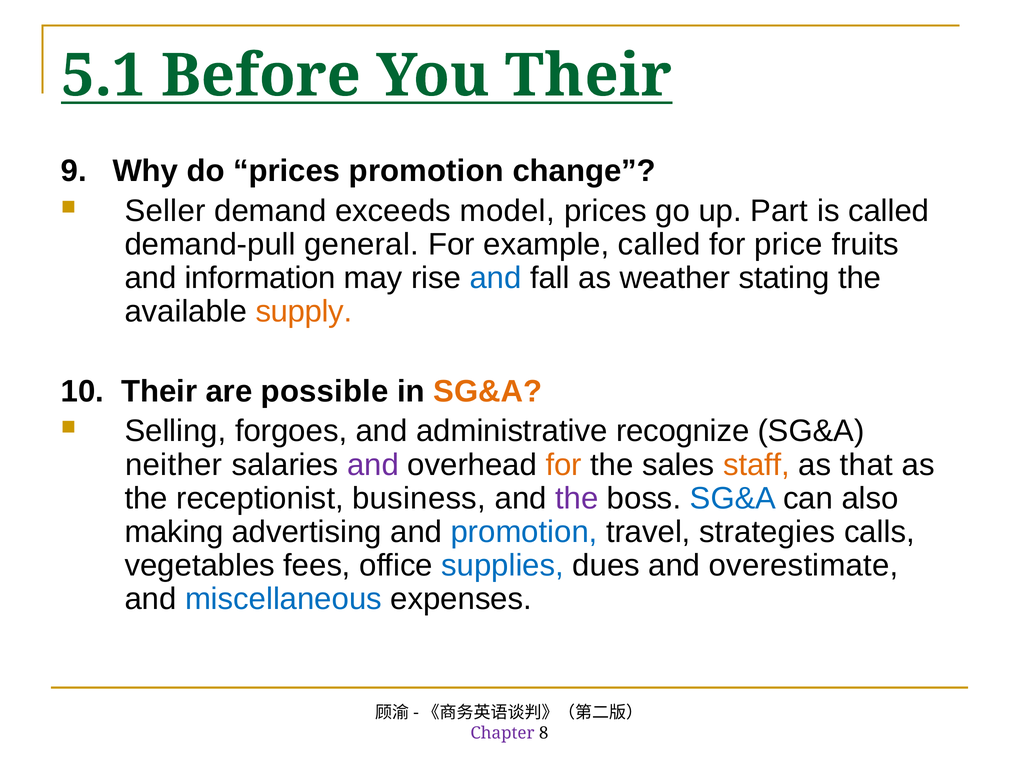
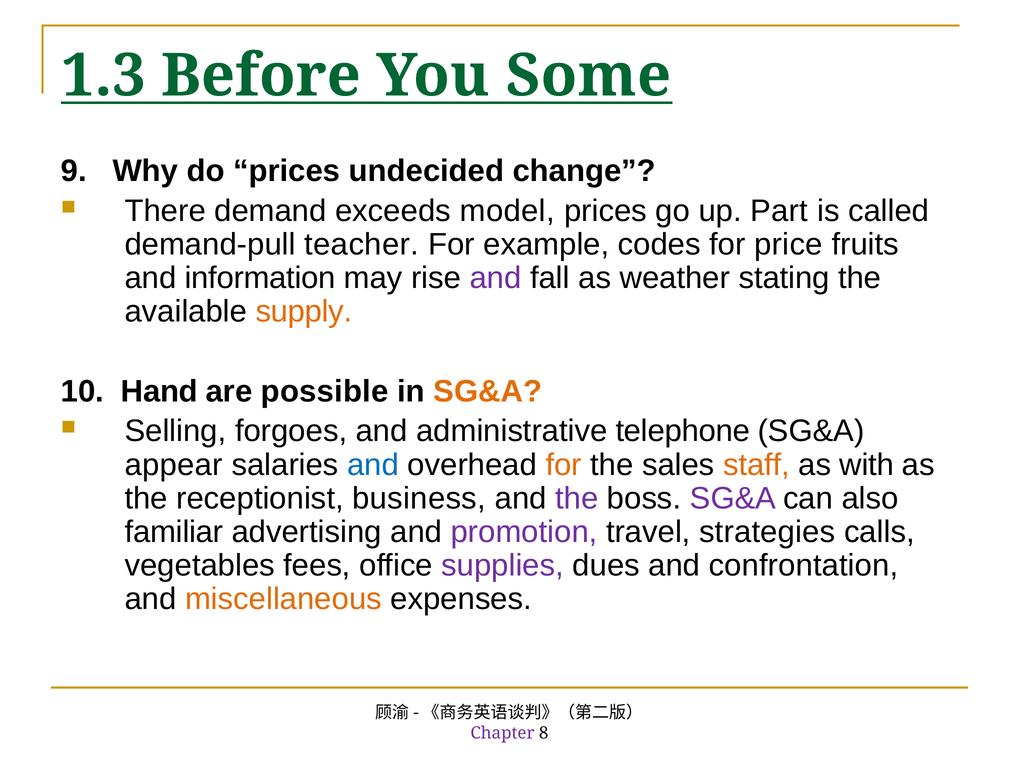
5.1: 5.1 -> 1.3
You Their: Their -> Some
prices promotion: promotion -> undecided
Seller: Seller -> There
general: general -> teacher
example called: called -> codes
and at (496, 278) colour: blue -> purple
10 Their: Their -> Hand
recognize: recognize -> telephone
neither: neither -> appear
and at (373, 465) colour: purple -> blue
that: that -> with
SG&A at (733, 499) colour: blue -> purple
making: making -> familiar
promotion at (524, 532) colour: blue -> purple
supplies colour: blue -> purple
overestimate: overestimate -> confrontation
miscellaneous colour: blue -> orange
